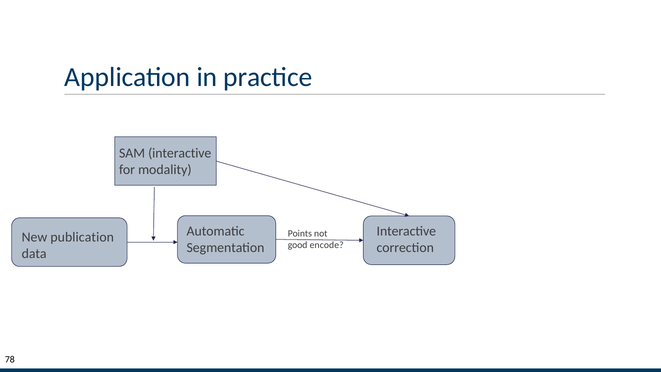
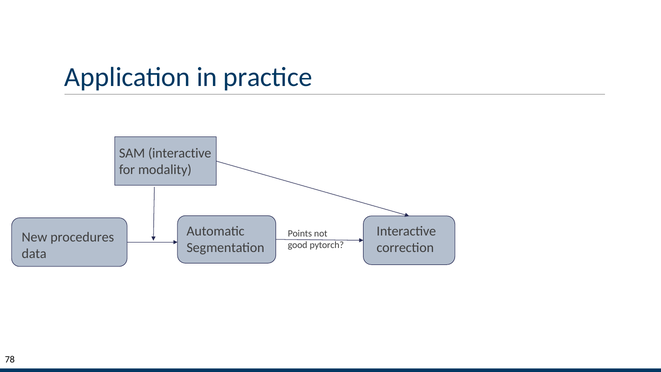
publication: publication -> procedures
encode: encode -> pytorch
